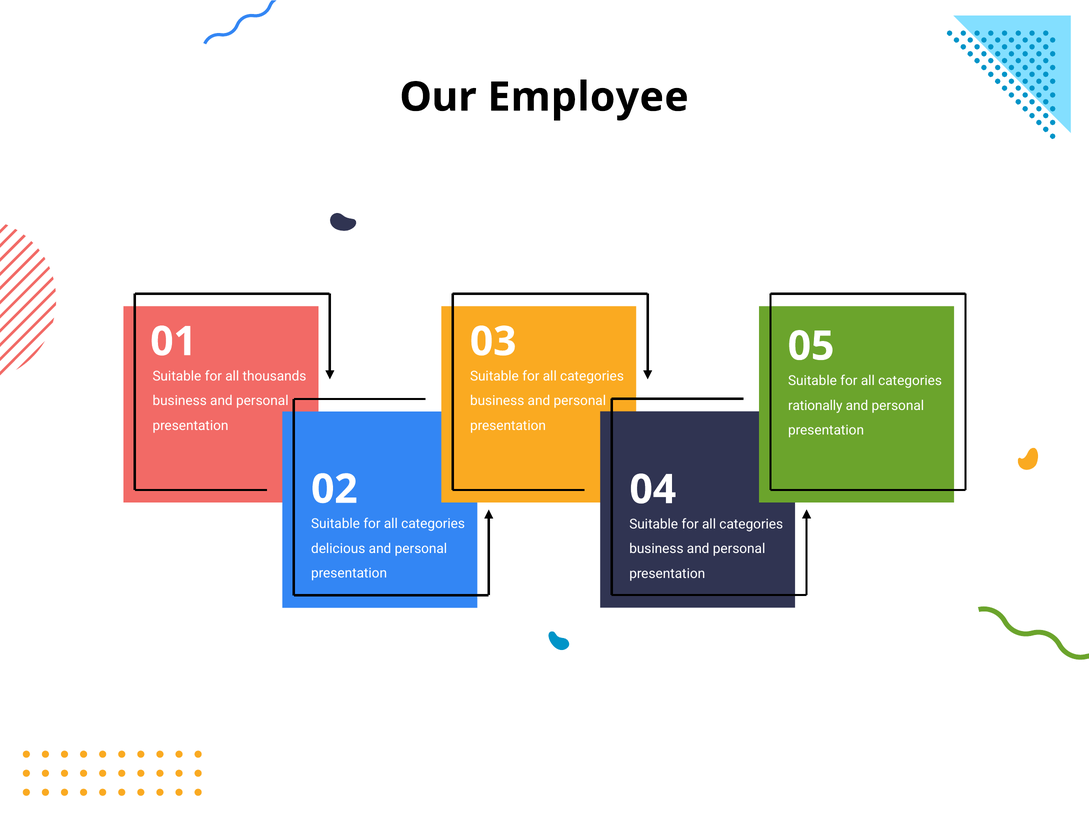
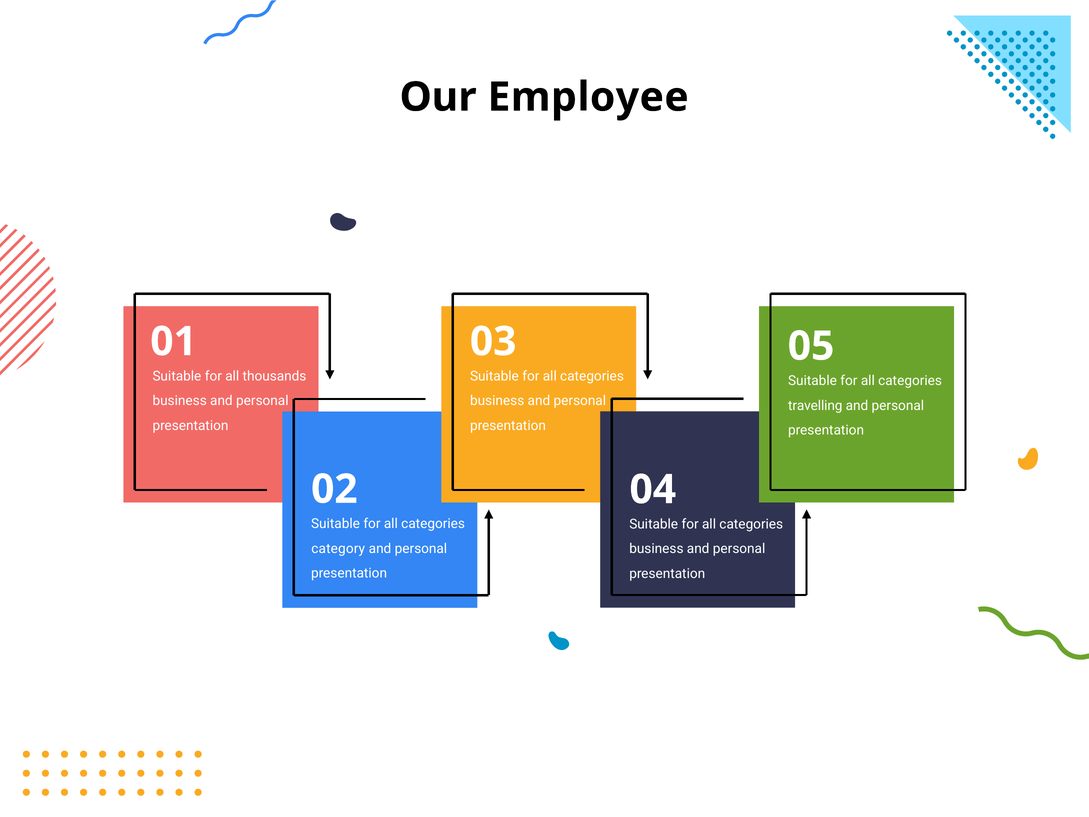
rationally: rationally -> travelling
delicious: delicious -> category
